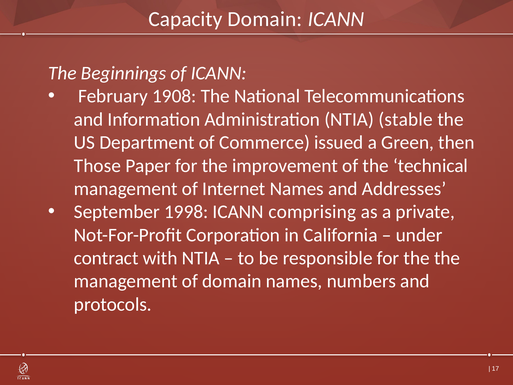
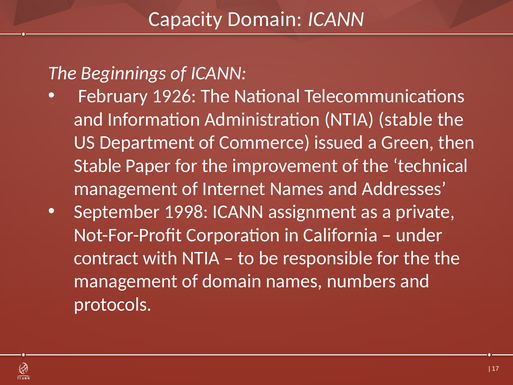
1908: 1908 -> 1926
Those at (98, 166): Those -> Stable
comprising: comprising -> assignment
